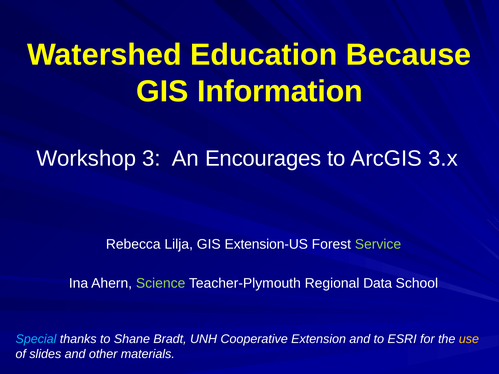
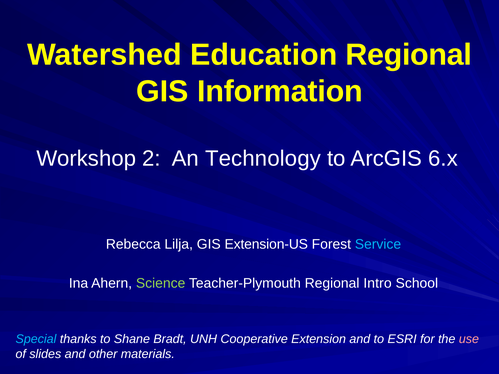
Education Because: Because -> Regional
3: 3 -> 2
Encourages: Encourages -> Technology
3.x: 3.x -> 6.x
Service colour: light green -> light blue
Data: Data -> Intro
use colour: yellow -> pink
